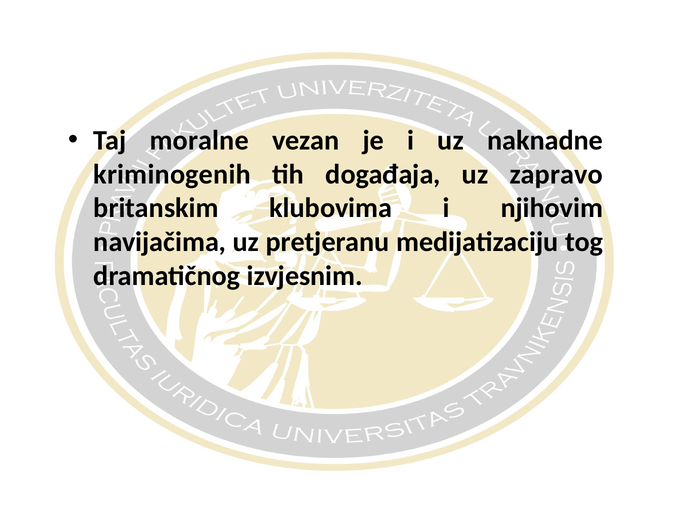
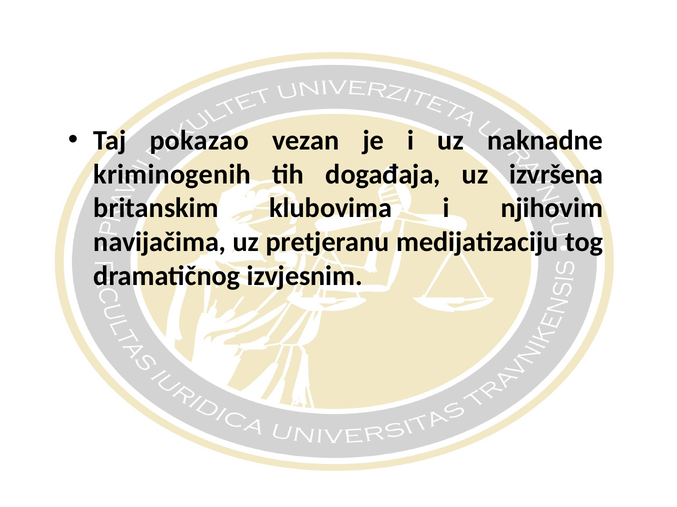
moralne: moralne -> pokazao
zapravo: zapravo -> izvršena
